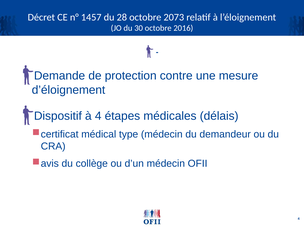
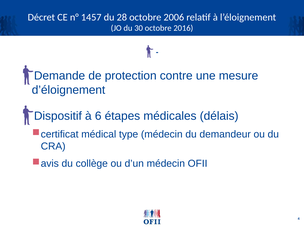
2073: 2073 -> 2006
à 4: 4 -> 6
